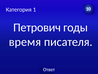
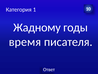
Петрович: Петрович -> Жадному
